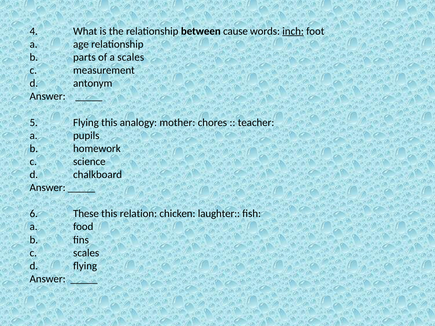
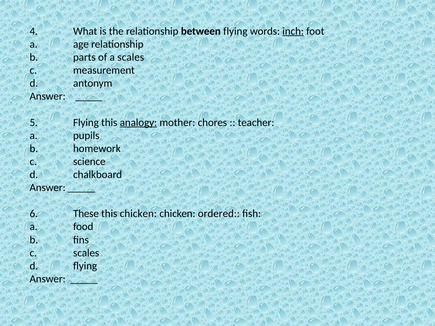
between cause: cause -> flying
analogy underline: none -> present
this relation: relation -> chicken
laughter: laughter -> ordered
